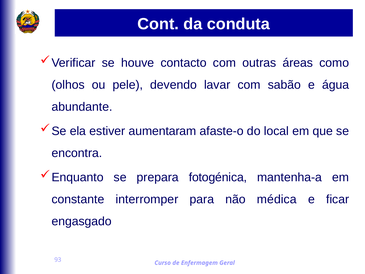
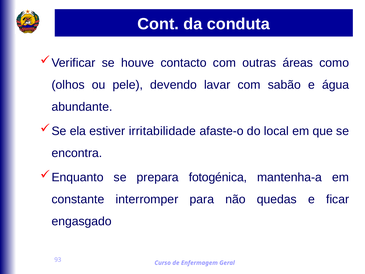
aumentaram: aumentaram -> irritabilidade
médica: médica -> quedas
